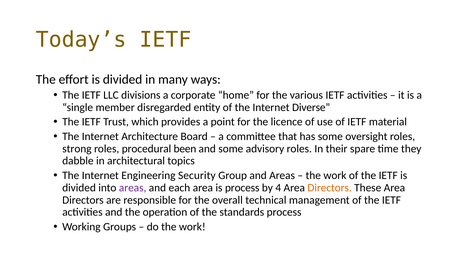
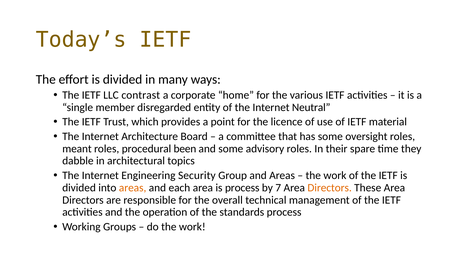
divisions: divisions -> contrast
Diverse: Diverse -> Neutral
strong: strong -> meant
areas at (133, 187) colour: purple -> orange
4: 4 -> 7
